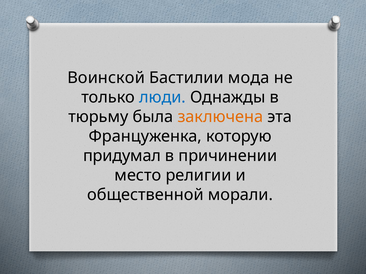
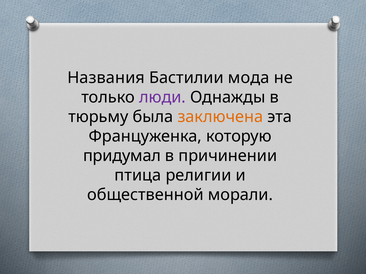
Воинской: Воинской -> Названия
люди colour: blue -> purple
место: место -> птица
